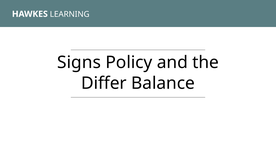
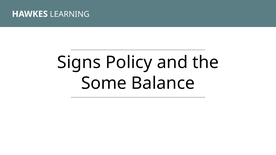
Differ: Differ -> Some
